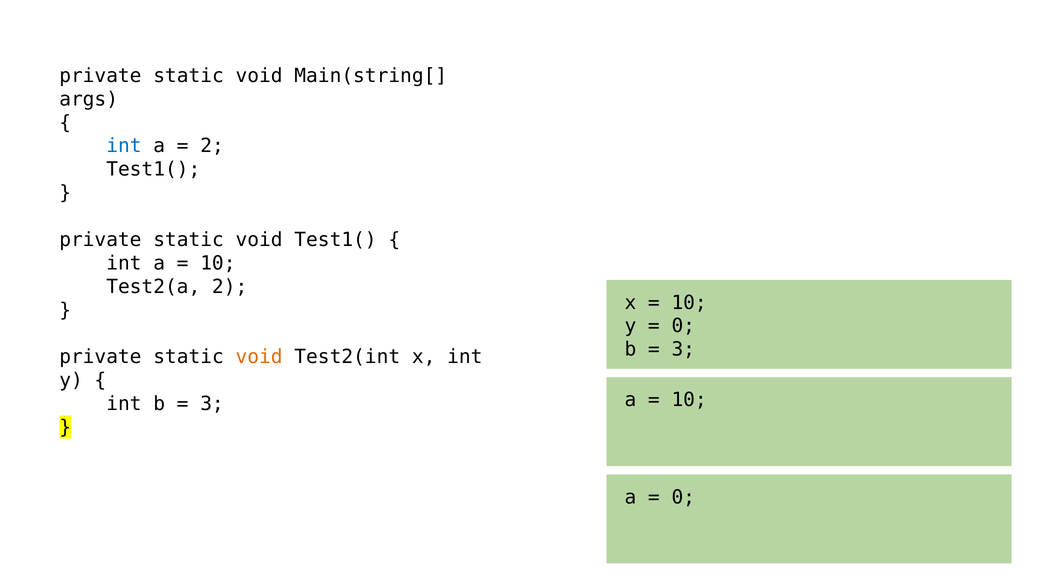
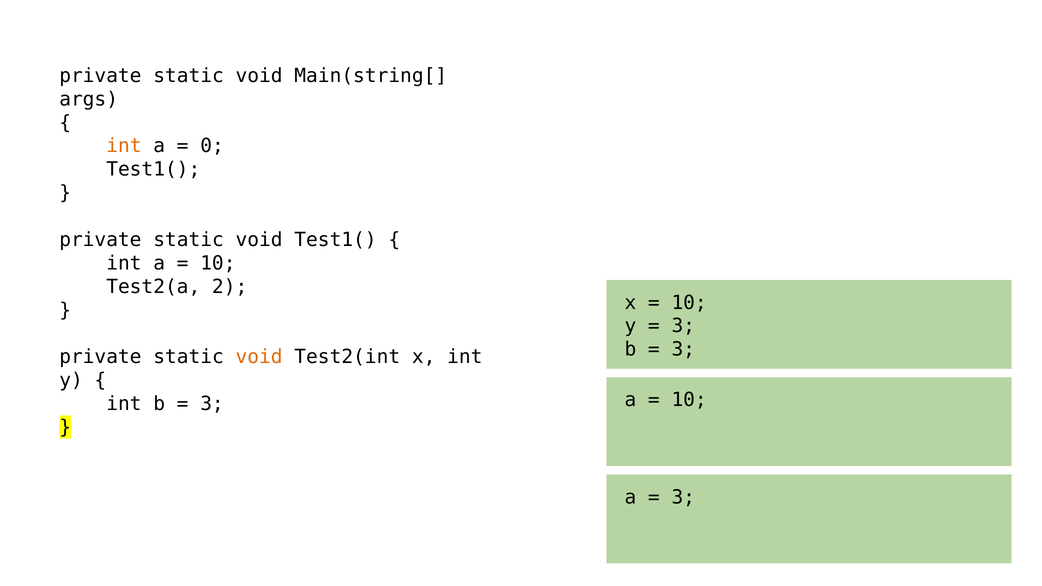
int at (124, 146) colour: blue -> orange
2 at (212, 146): 2 -> 0
0 at (683, 326): 0 -> 3
0 at (683, 497): 0 -> 3
